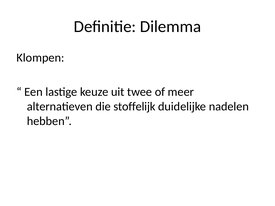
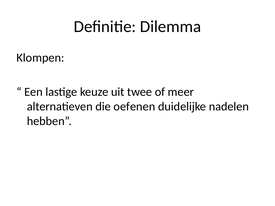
stoffelijk: stoffelijk -> oefenen
